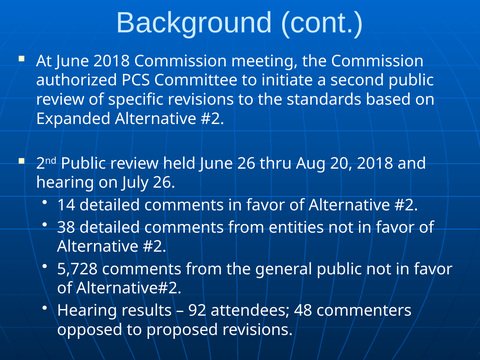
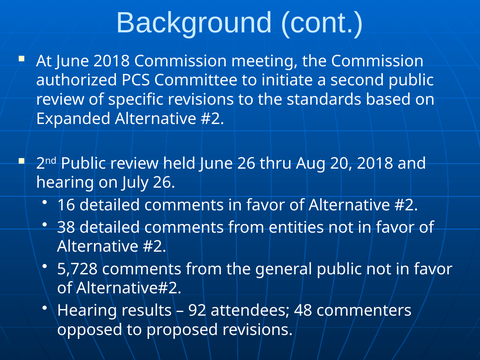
14: 14 -> 16
